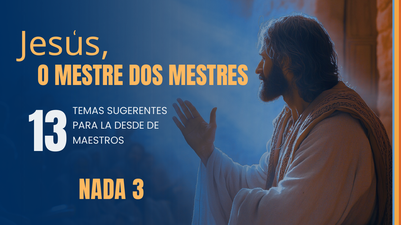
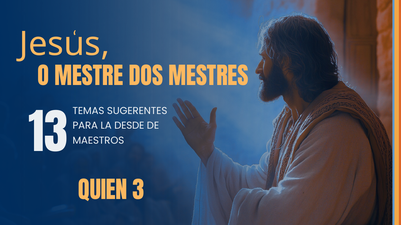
NADA: NADA -> QUIEN
